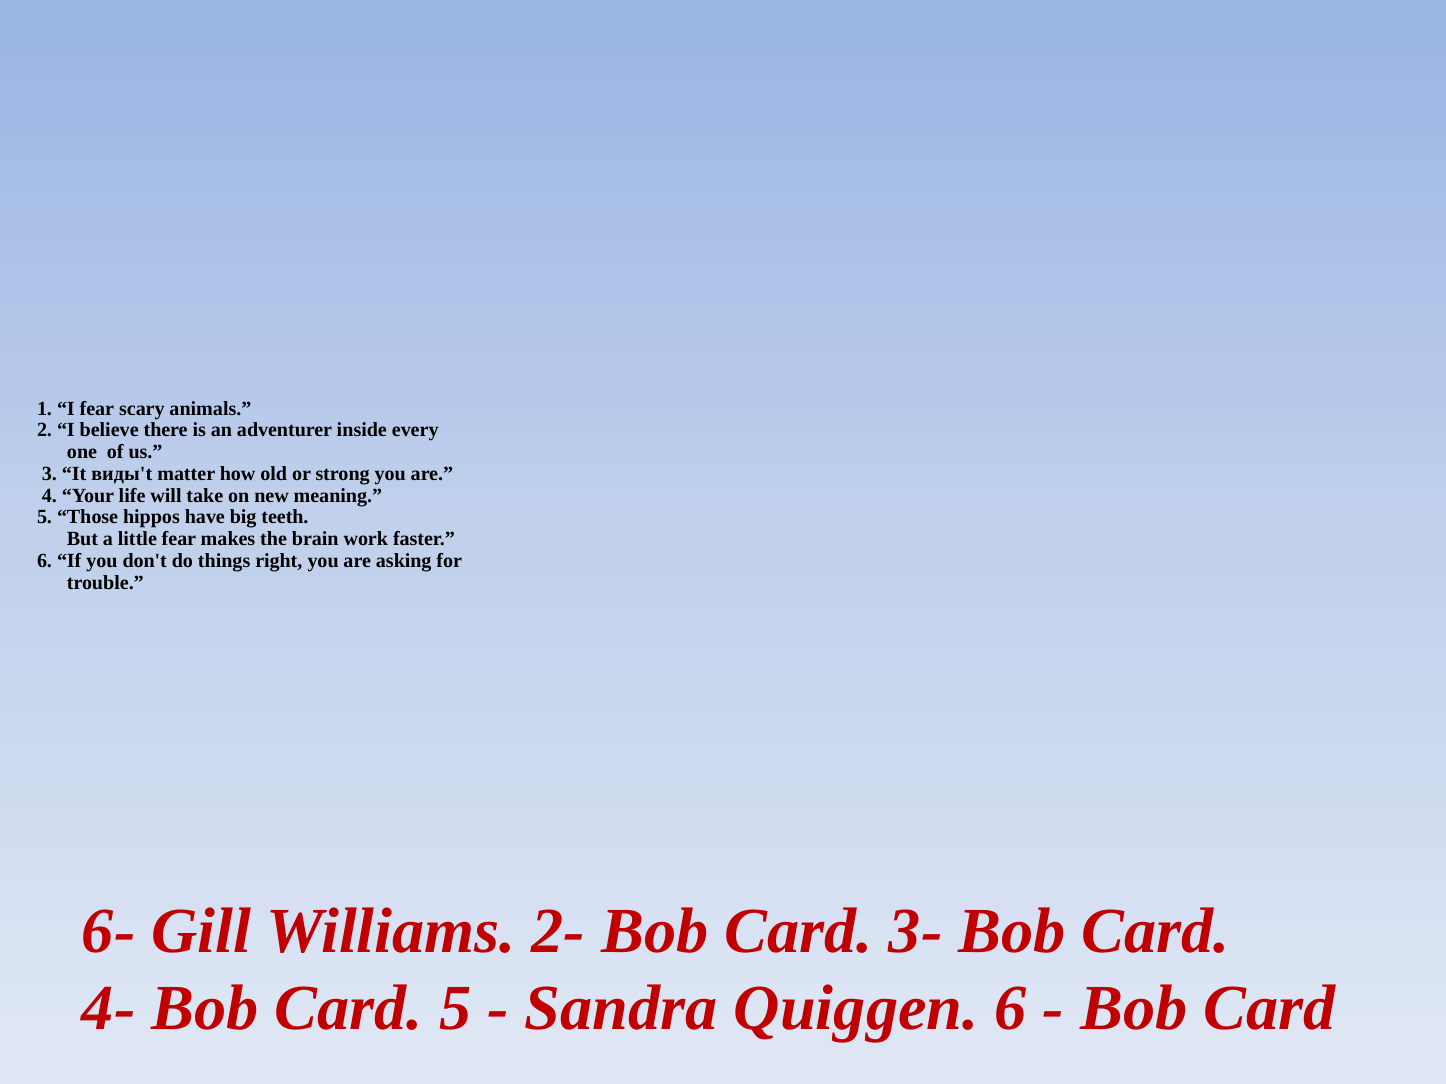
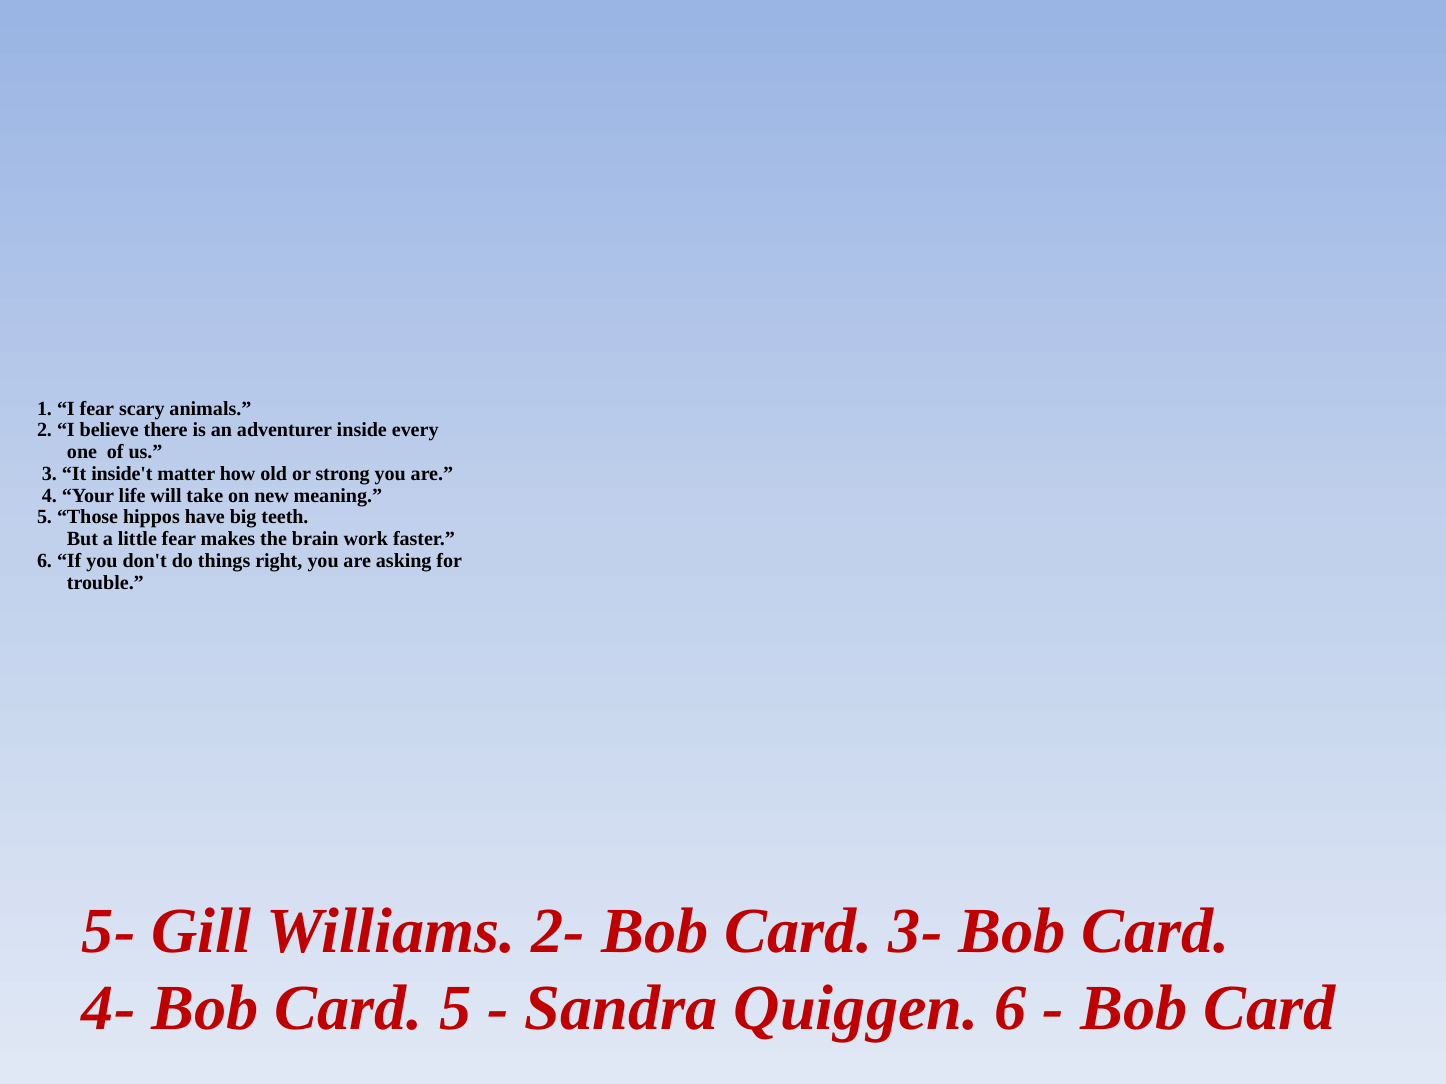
виды't: виды't -> inside't
6-: 6- -> 5-
